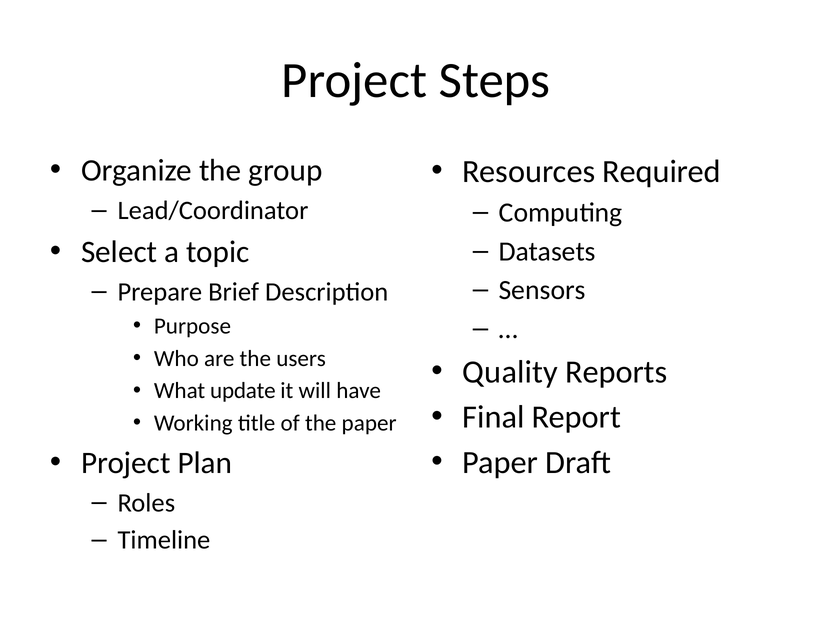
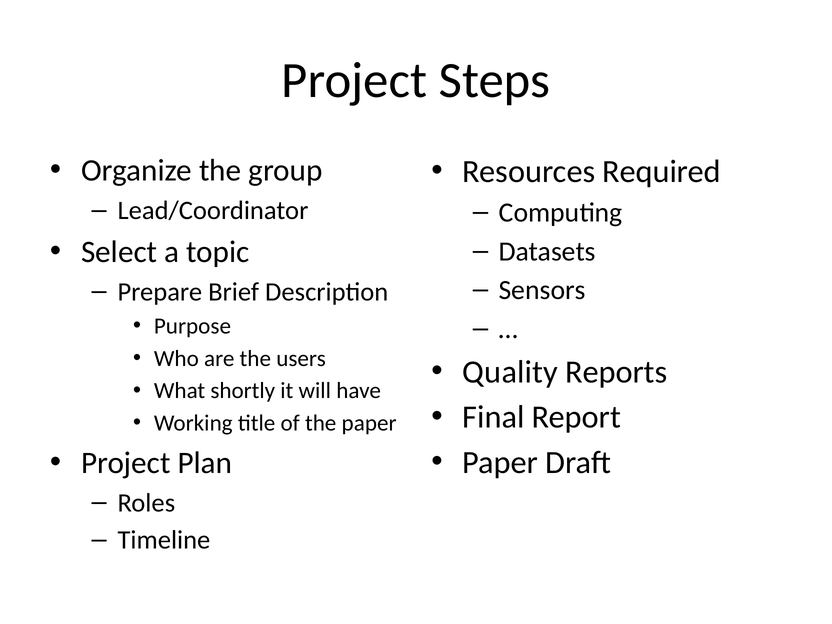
update: update -> shortly
